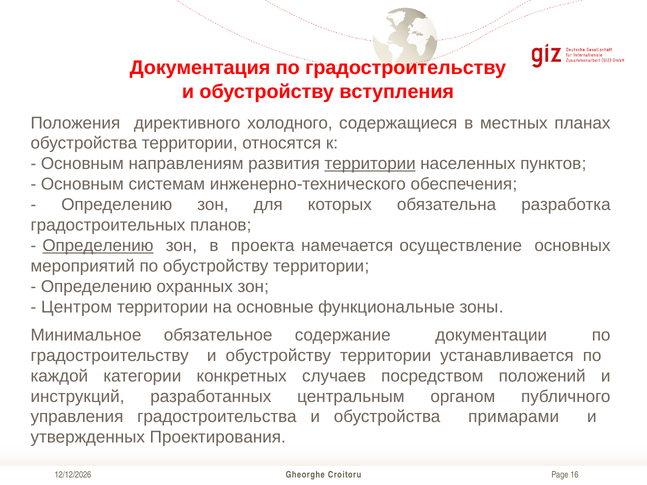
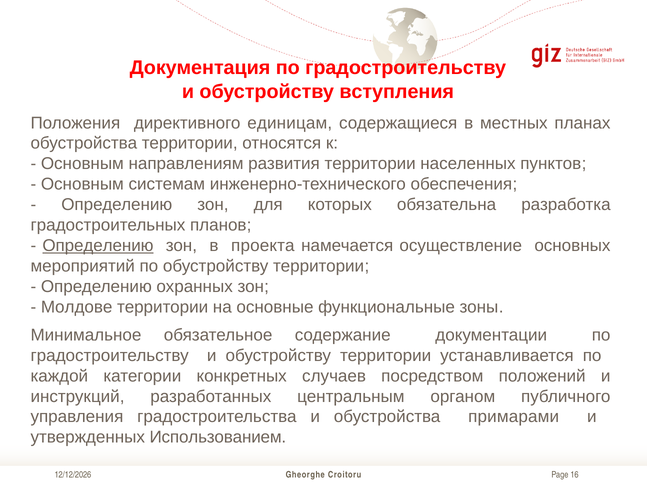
холодного: холодного -> единицам
территории at (370, 164) underline: present -> none
Центром: Центром -> Молдове
Проектирования: Проектирования -> Использованием
